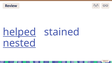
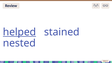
nested underline: present -> none
